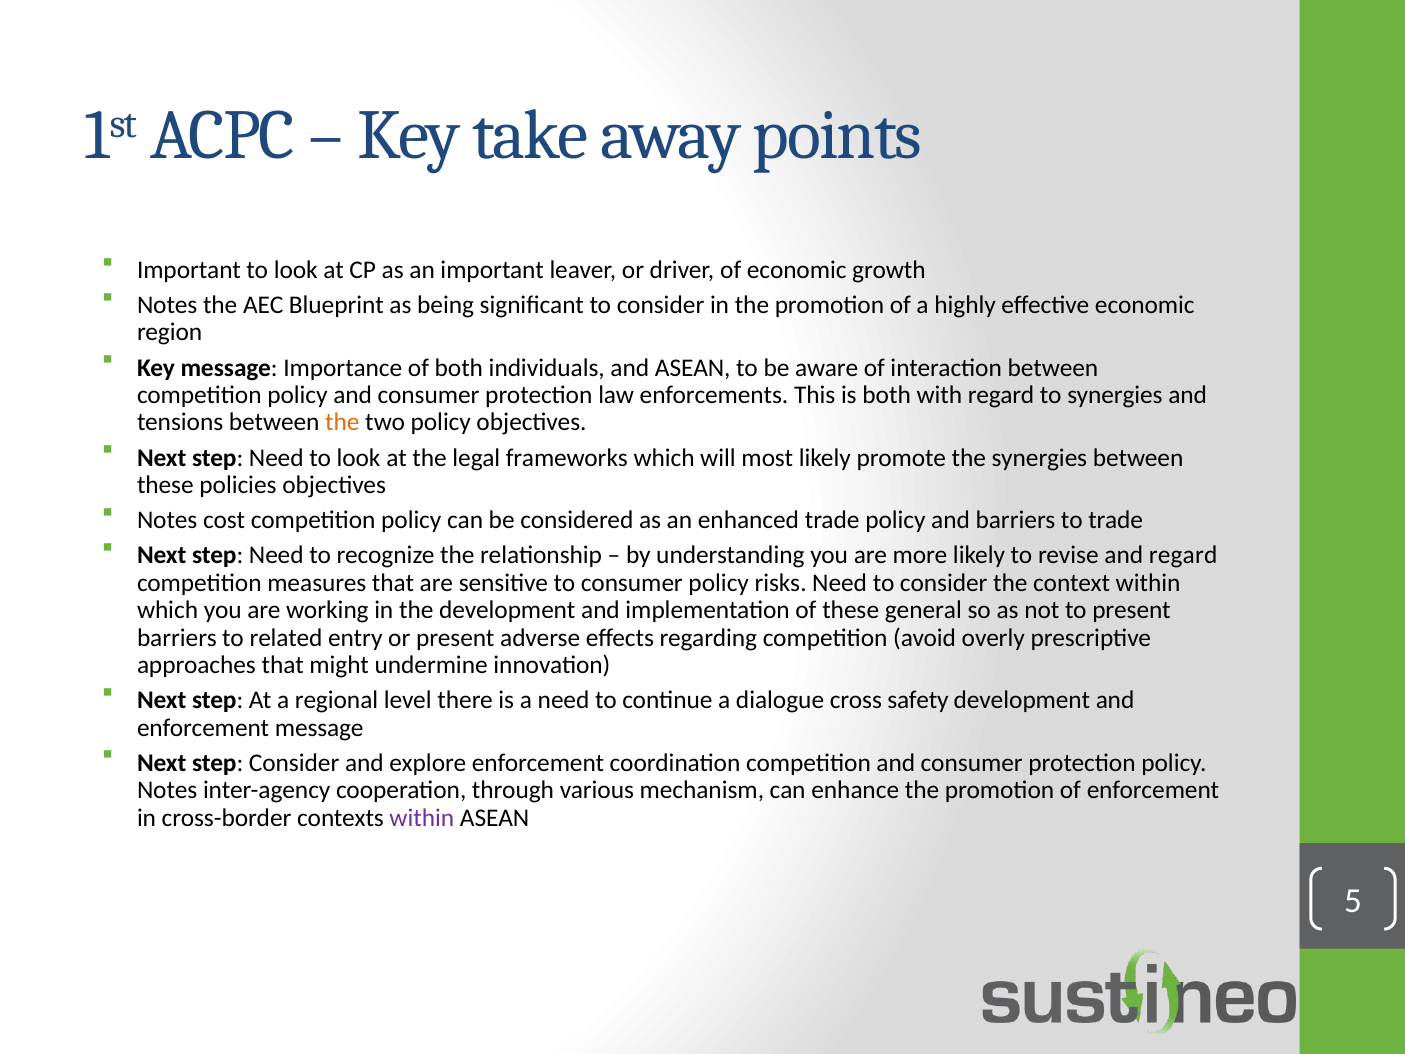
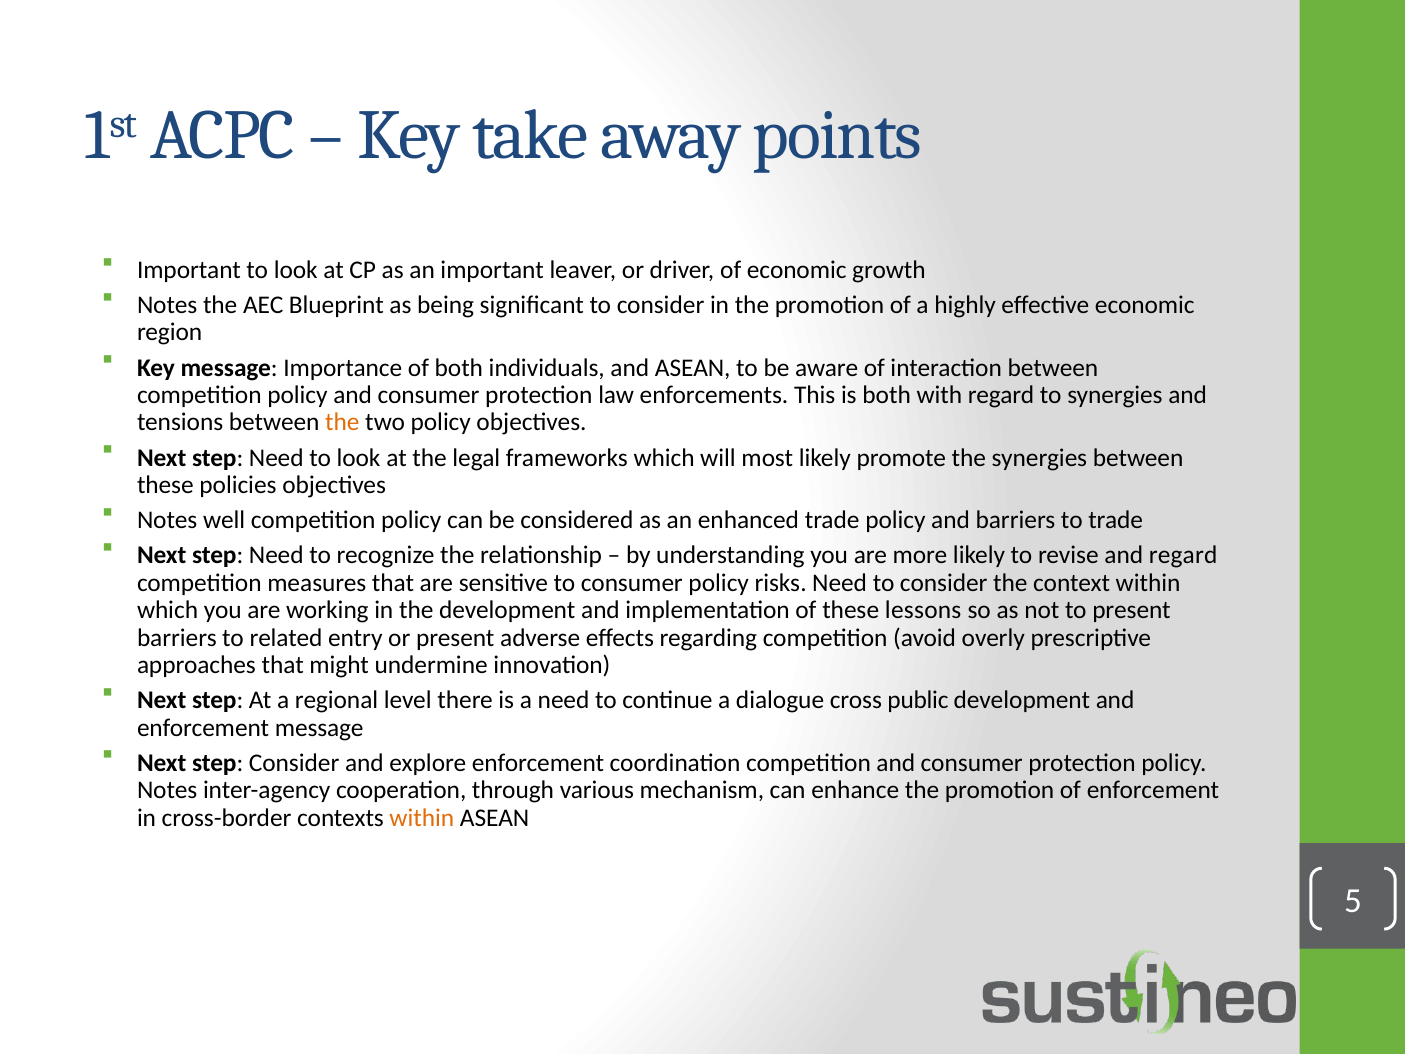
cost: cost -> well
general: general -> lessons
safety: safety -> public
within at (422, 818) colour: purple -> orange
